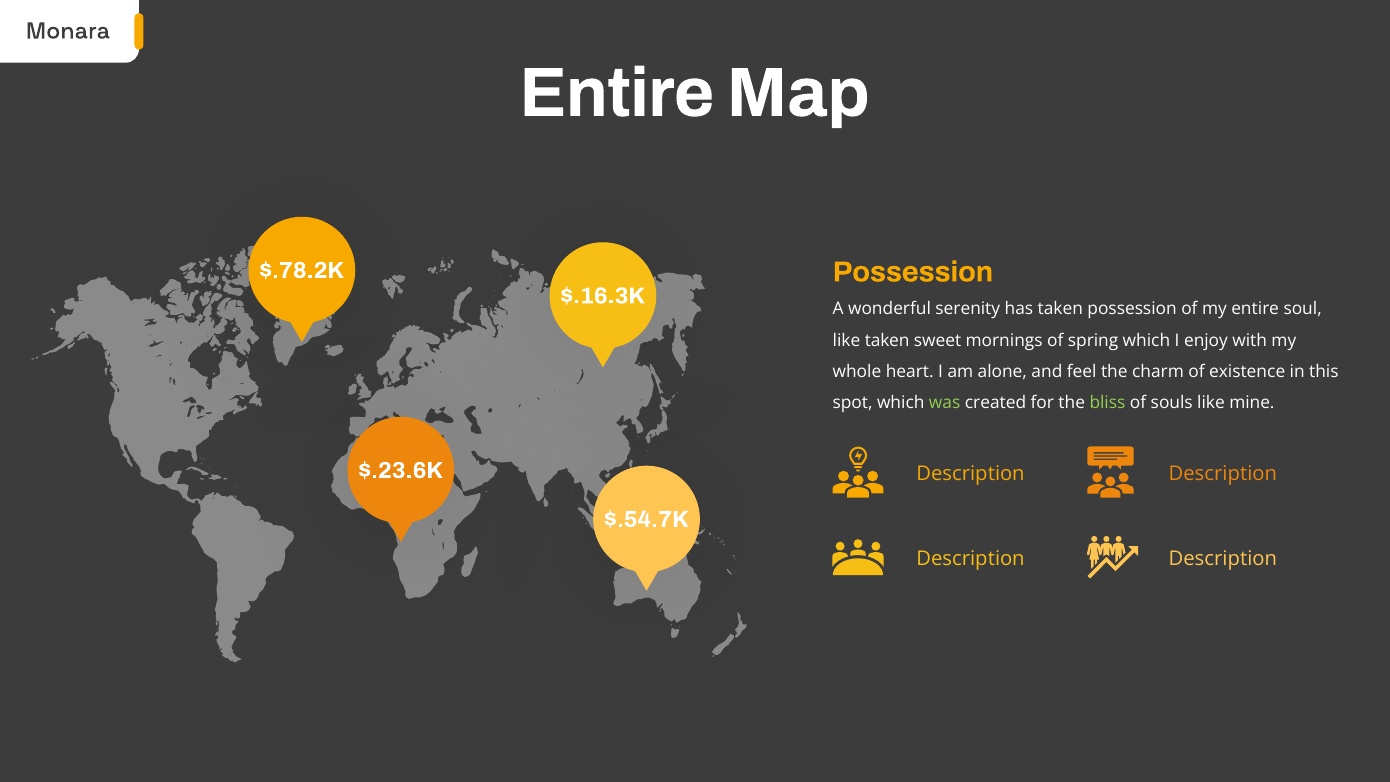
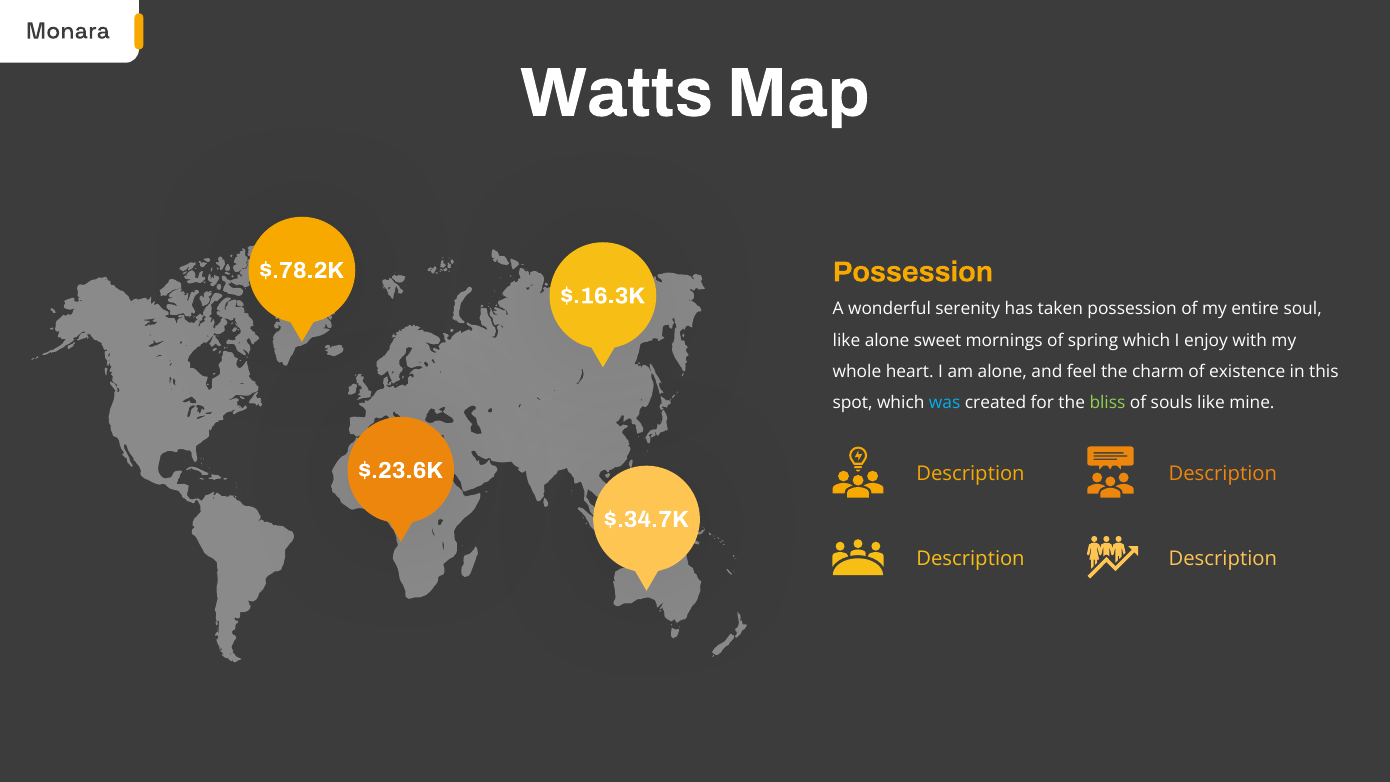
Entire at (617, 93): Entire -> Watts
like taken: taken -> alone
was colour: light green -> light blue
$.54.7K: $.54.7K -> $.34.7K
